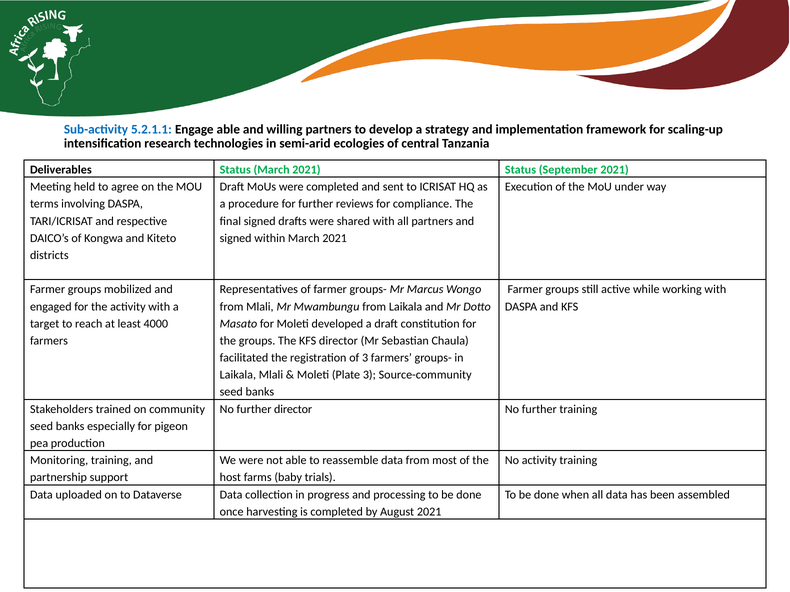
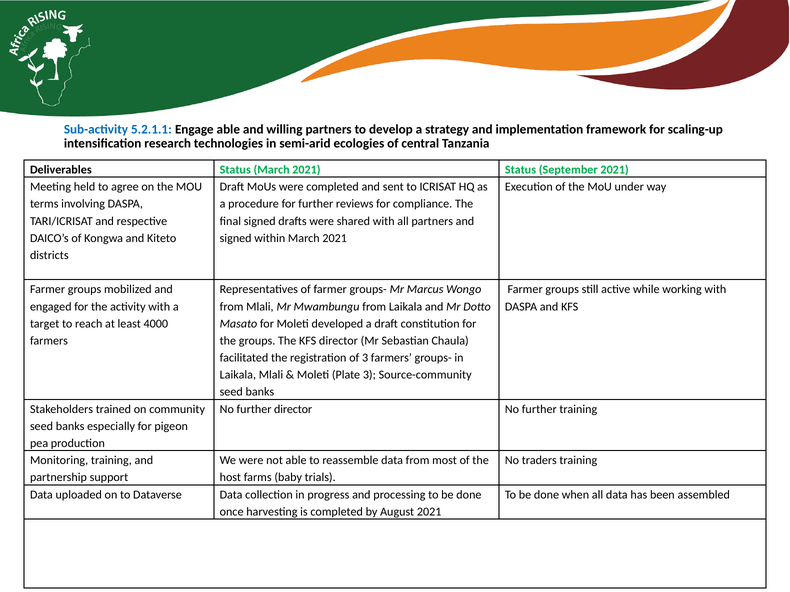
No activity: activity -> traders
